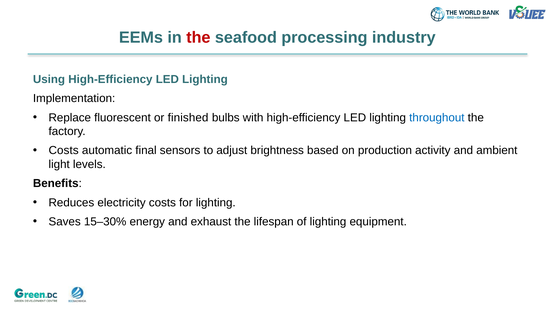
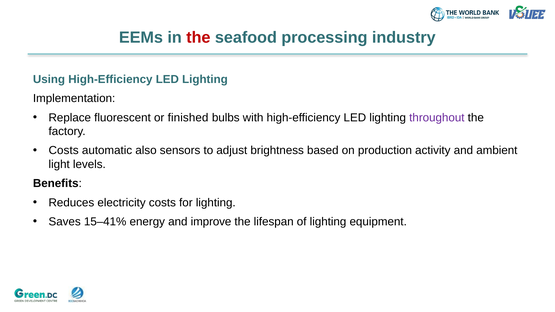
throughout colour: blue -> purple
final: final -> also
15–30%: 15–30% -> 15–41%
exhaust: exhaust -> improve
